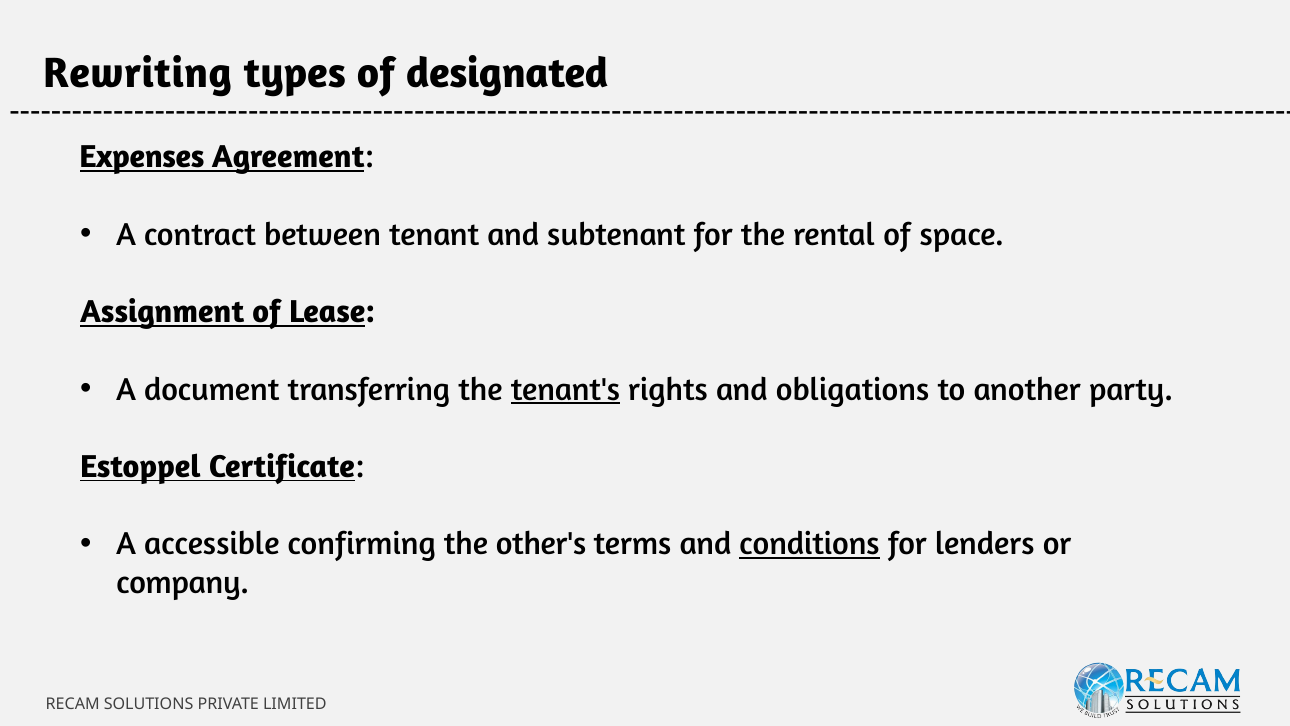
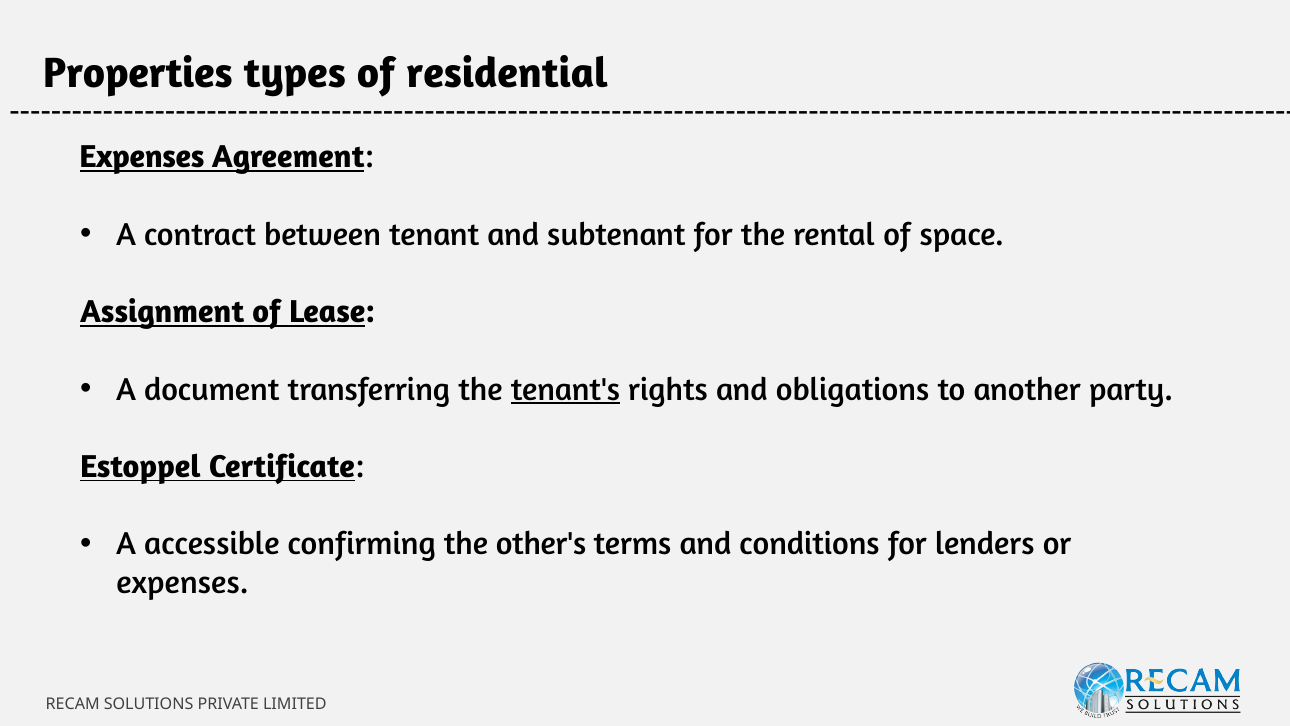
Rewriting: Rewriting -> Properties
designated: designated -> residential
conditions underline: present -> none
company at (183, 583): company -> expenses
